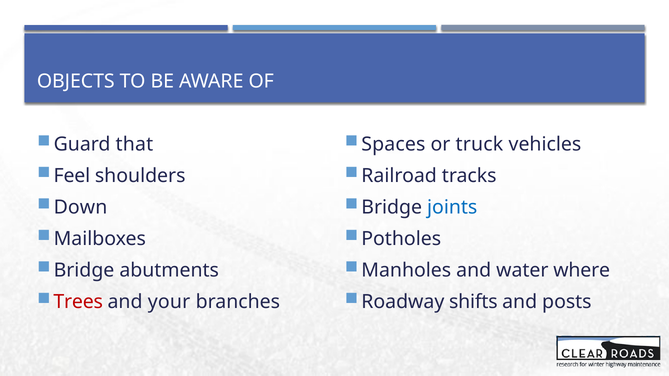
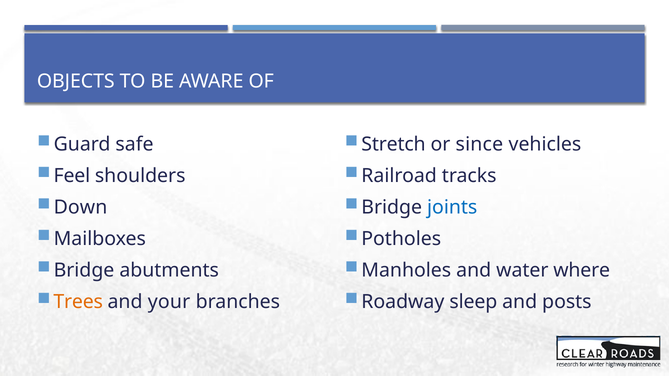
that: that -> safe
Spaces: Spaces -> Stretch
truck: truck -> since
Trees colour: red -> orange
shifts: shifts -> sleep
